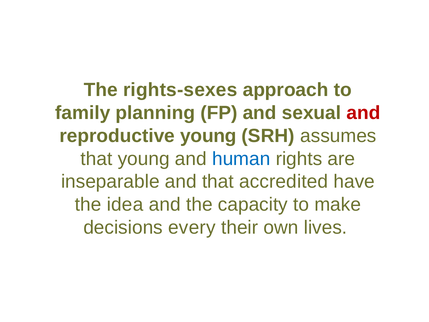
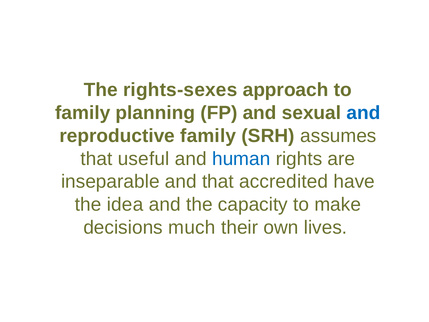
and at (363, 113) colour: red -> blue
reproductive young: young -> family
that young: young -> useful
every: every -> much
